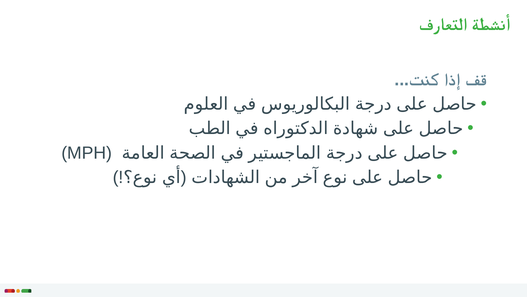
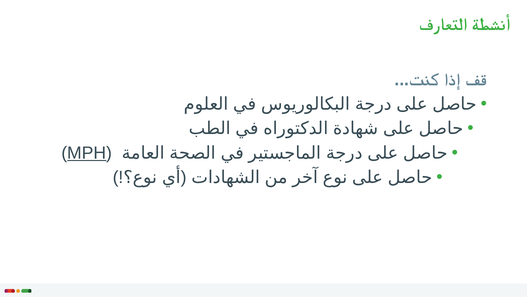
MPH underline: none -> present
